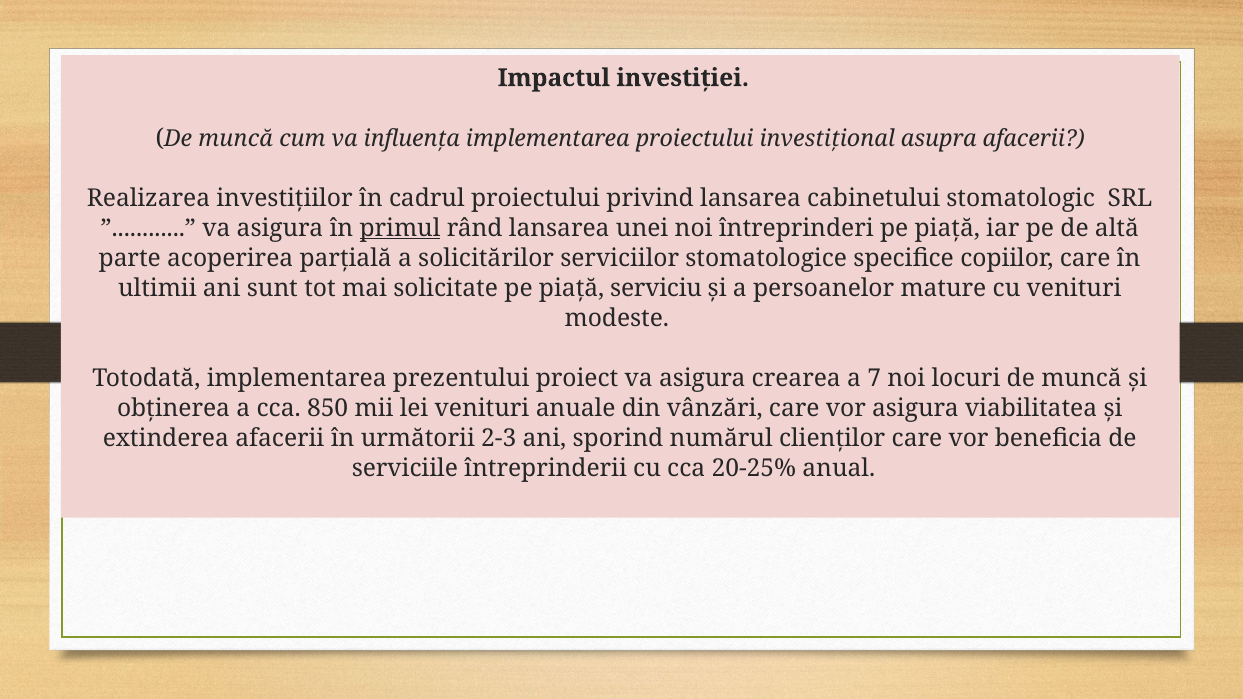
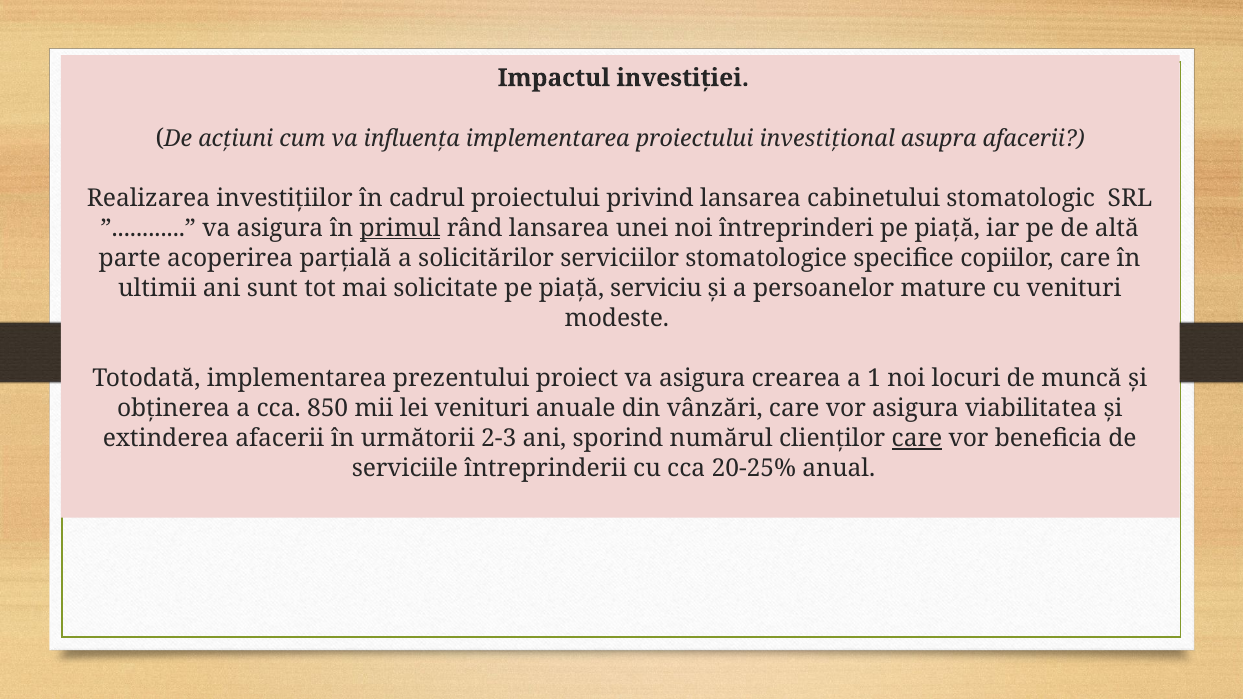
muncă at (236, 138): muncă -> acțiuni
7: 7 -> 1
care at (917, 439) underline: none -> present
